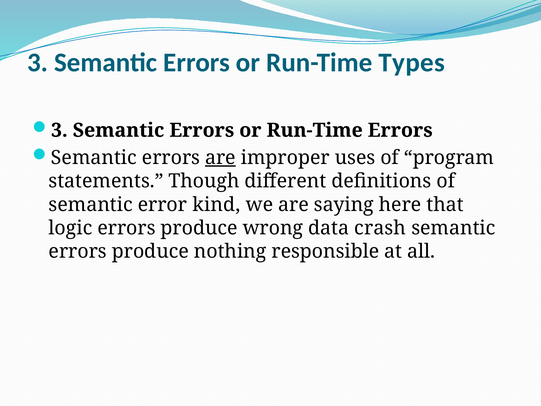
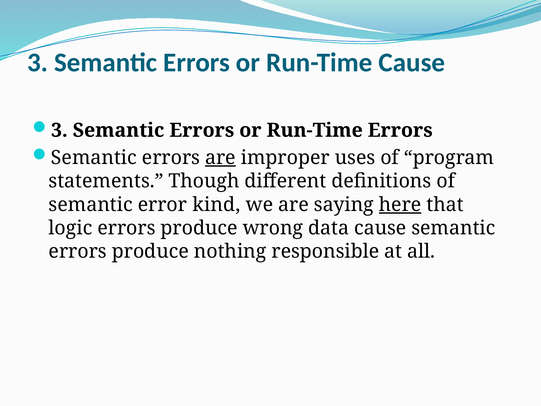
Run-Time Types: Types -> Cause
here underline: none -> present
data crash: crash -> cause
